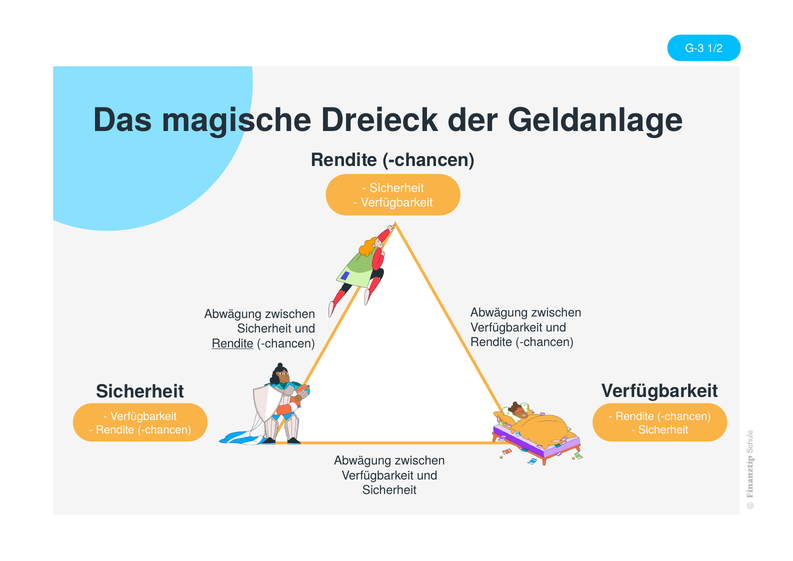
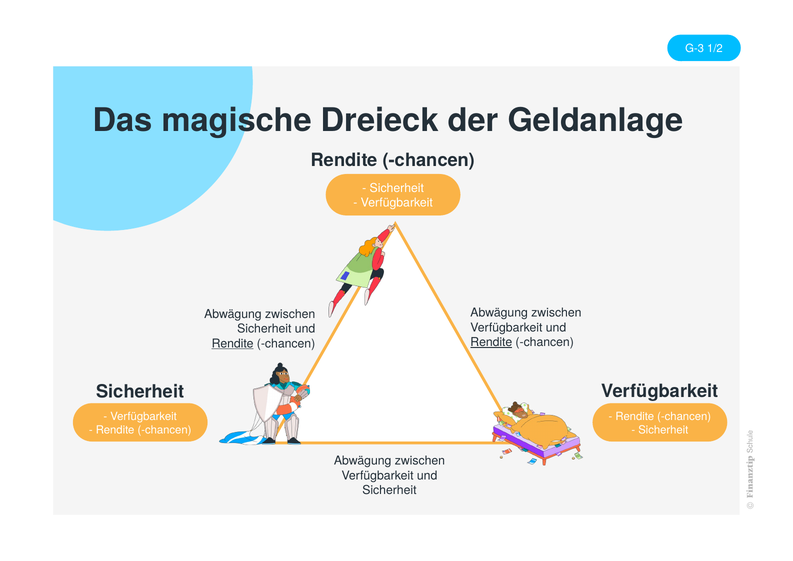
Rendite at (491, 342) underline: none -> present
